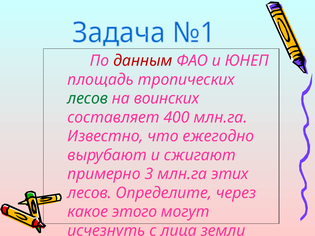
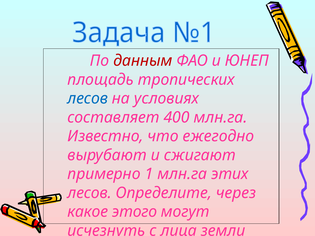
лесов at (88, 99) colour: green -> blue
на воинских: воинских -> условиях
3: 3 -> 1
